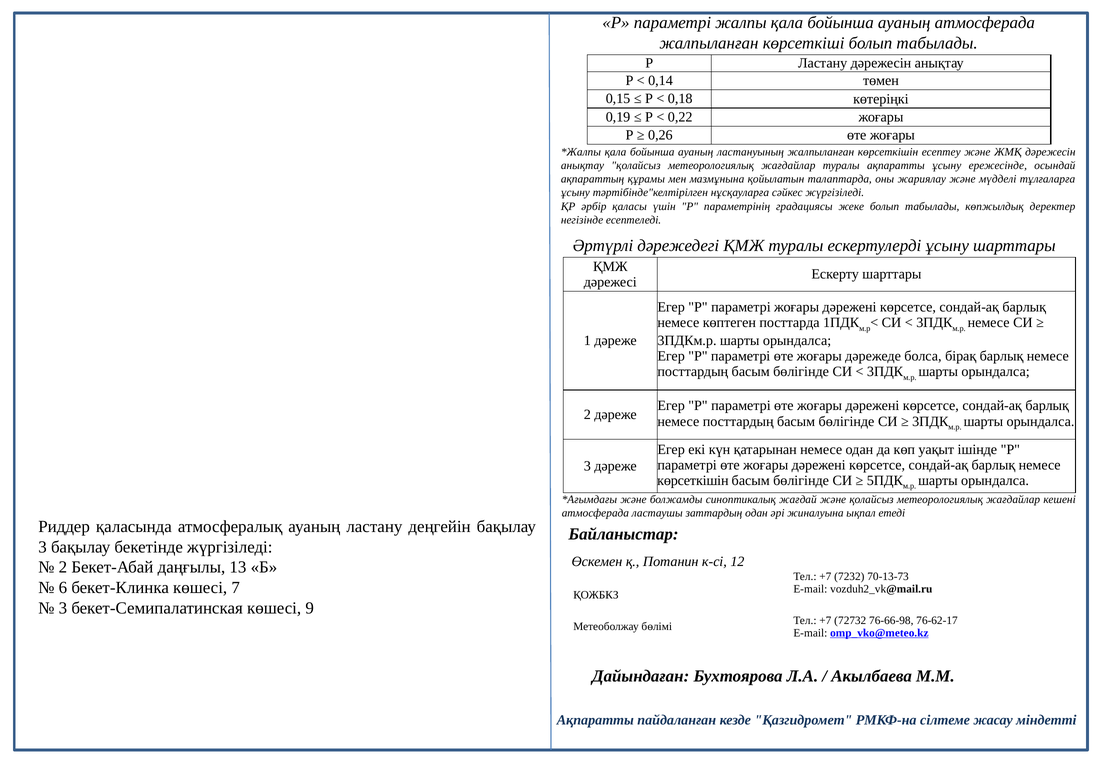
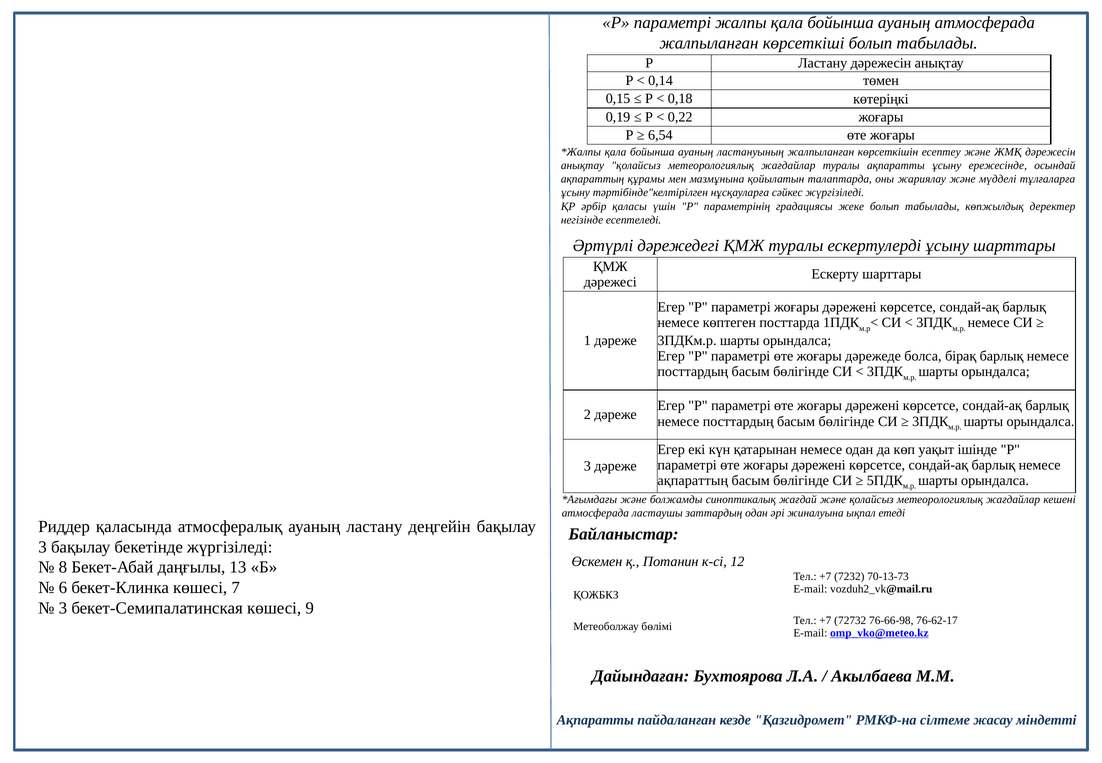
0,26: 0,26 -> 6,54
көрсеткішін at (693, 480): көрсеткішін -> ақпараттың
2 at (63, 567): 2 -> 8
